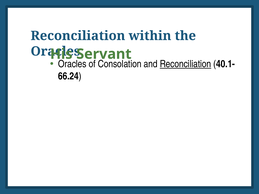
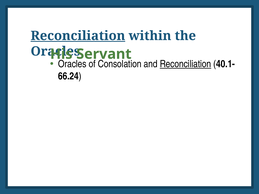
Reconciliation at (78, 36) underline: none -> present
